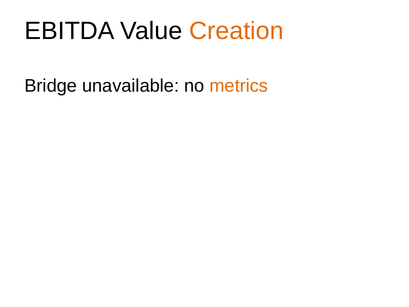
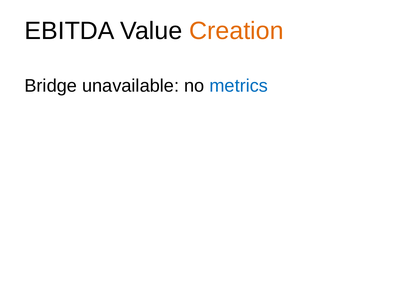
metrics colour: orange -> blue
